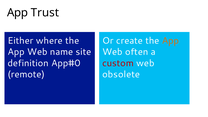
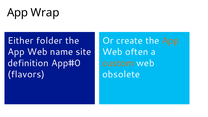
Trust: Trust -> Wrap
where: where -> folder
custom colour: red -> orange
remote: remote -> flavors
